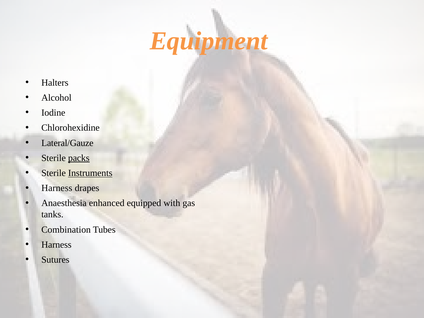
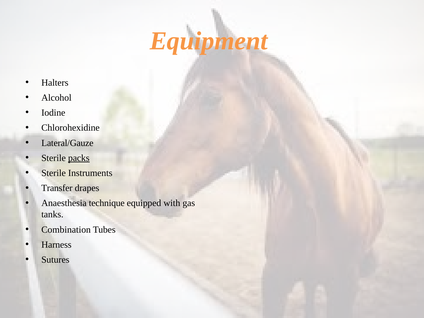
Instruments underline: present -> none
Harness at (57, 188): Harness -> Transfer
enhanced: enhanced -> technique
